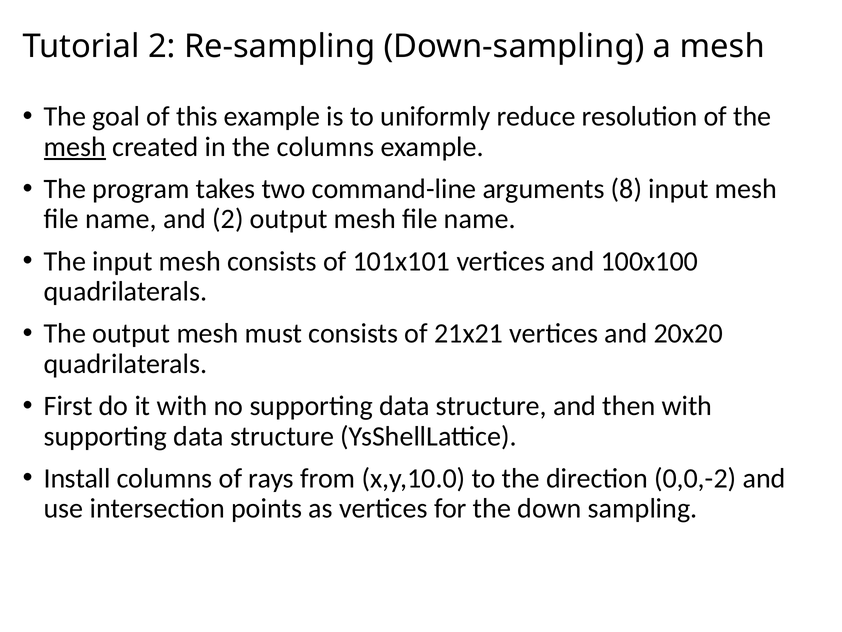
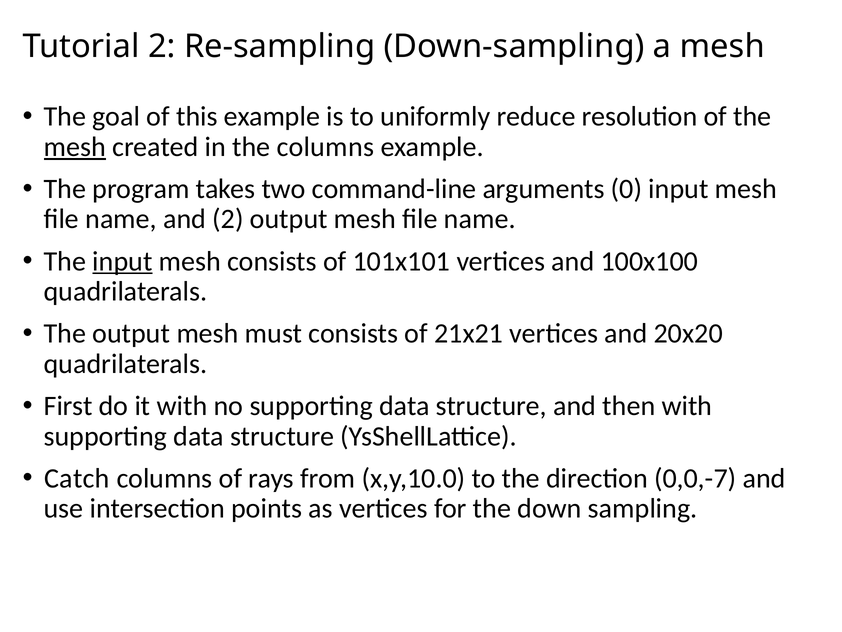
8: 8 -> 0
input at (122, 261) underline: none -> present
Install: Install -> Catch
0,0,-2: 0,0,-2 -> 0,0,-7
